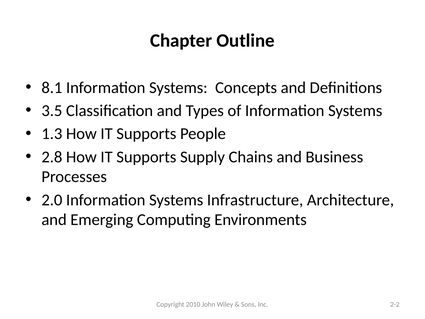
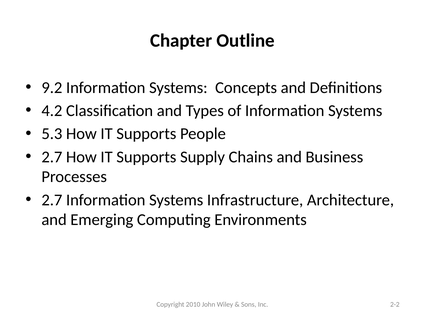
8.1: 8.1 -> 9.2
3.5: 3.5 -> 4.2
1.3: 1.3 -> 5.3
2.8 at (52, 157): 2.8 -> 2.7
2.0 at (52, 200): 2.0 -> 2.7
